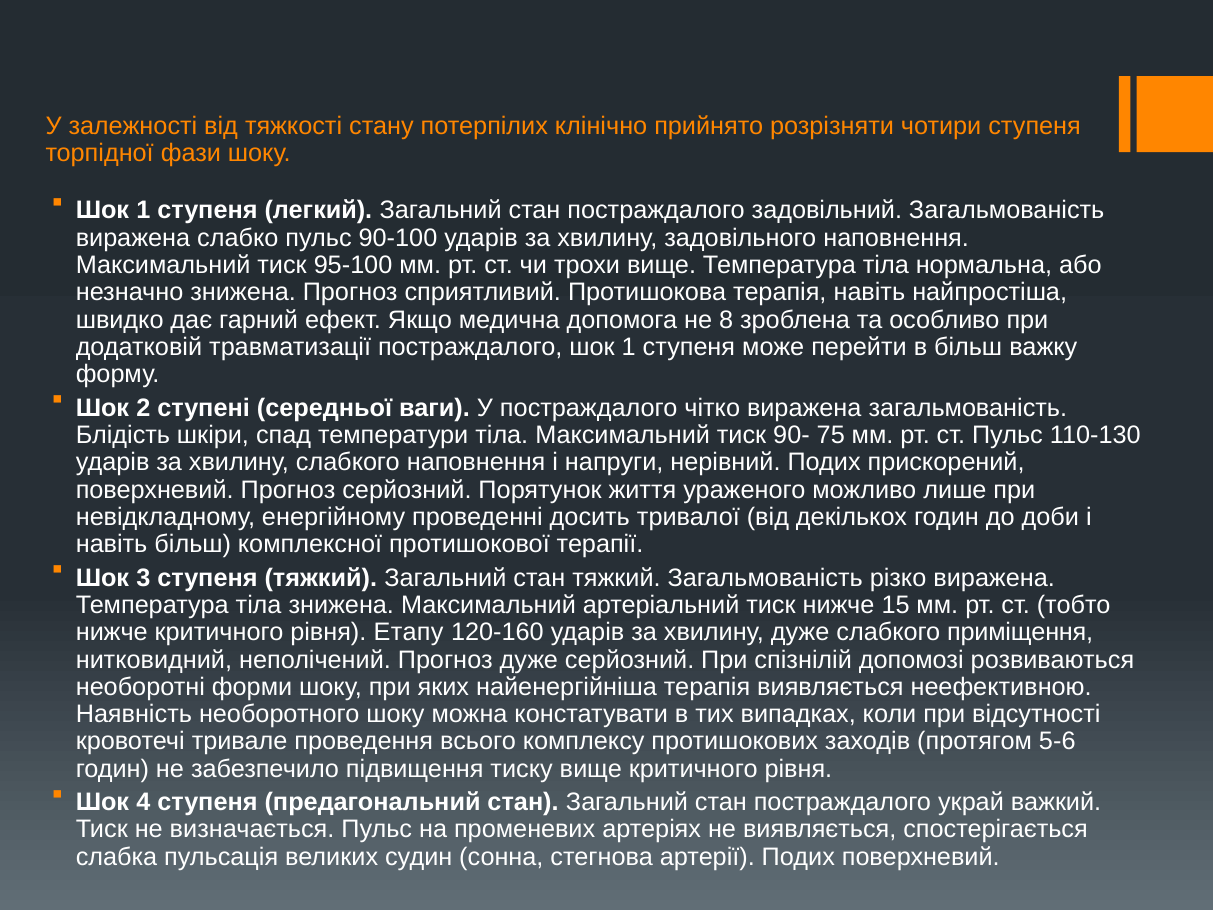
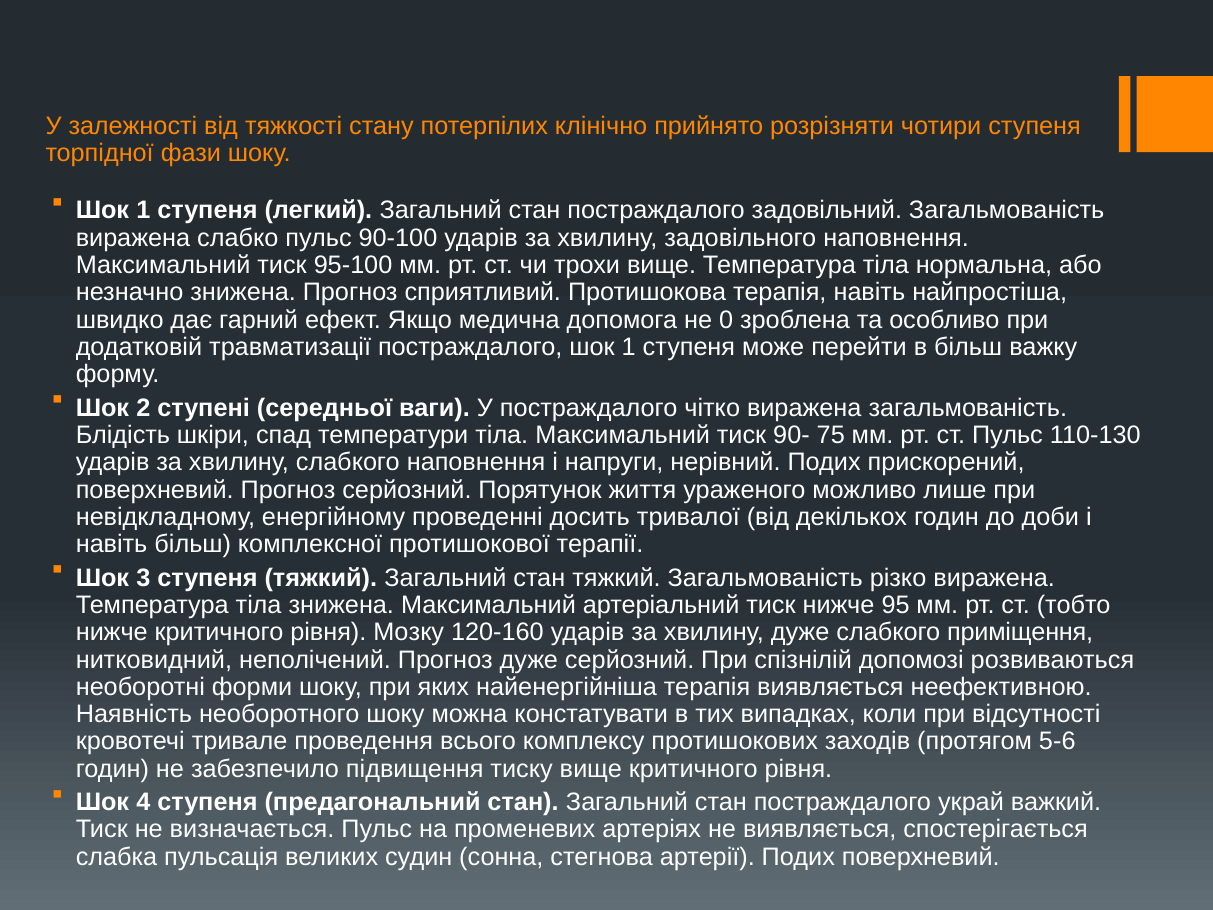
8: 8 -> 0
15: 15 -> 95
Етапу: Етапу -> Мозку
